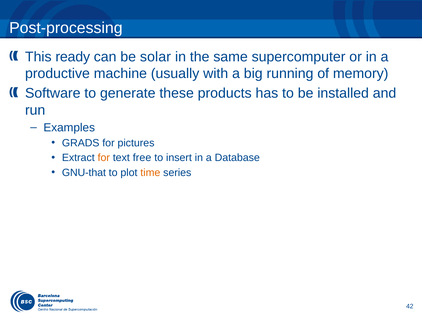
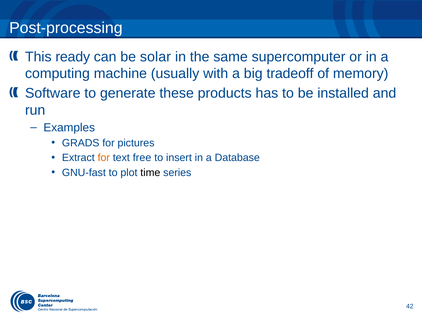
productive: productive -> computing
running: running -> tradeoff
GNU-that: GNU-that -> GNU-fast
time colour: orange -> black
